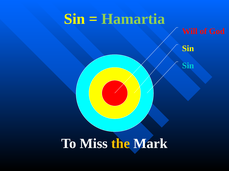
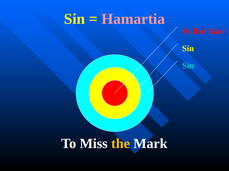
Hamartia colour: light green -> pink
